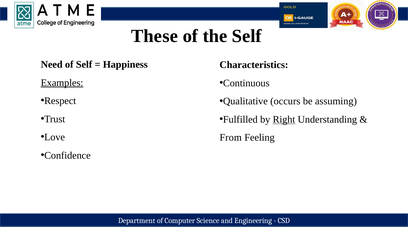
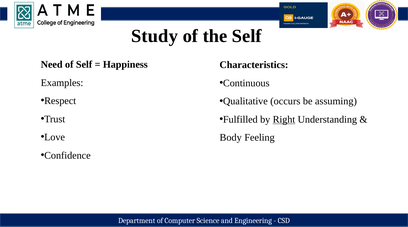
These: These -> Study
Examples underline: present -> none
From: From -> Body
